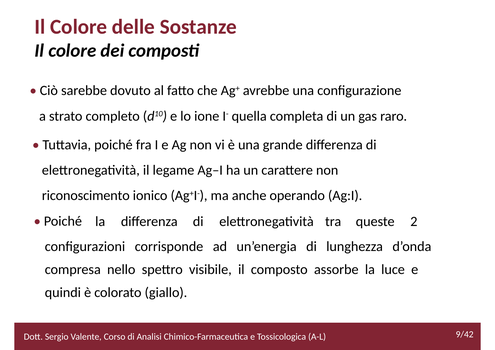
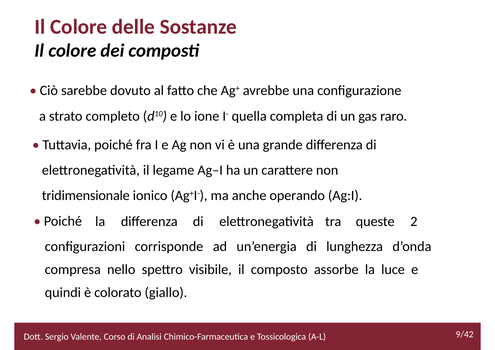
riconoscimento: riconoscimento -> tridimensionale
